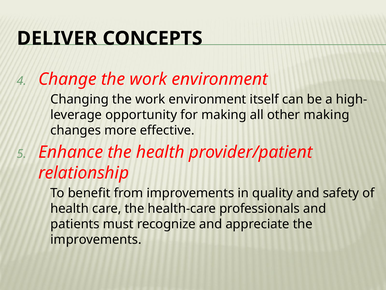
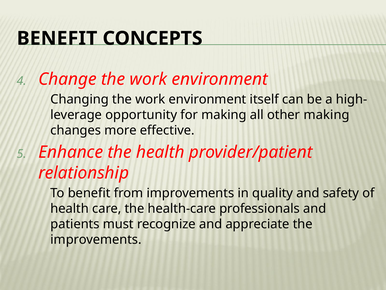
DELIVER at (57, 38): DELIVER -> BENEFIT
